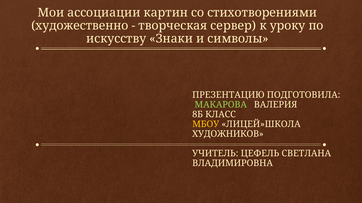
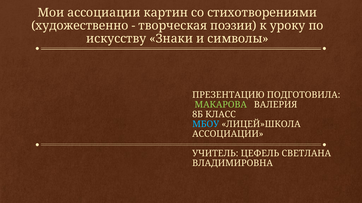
сервер: сервер -> поэзии
МБОУ colour: yellow -> light blue
ХУДОЖНИКОВ at (228, 134): ХУДОЖНИКОВ -> АССОЦИАЦИИ
